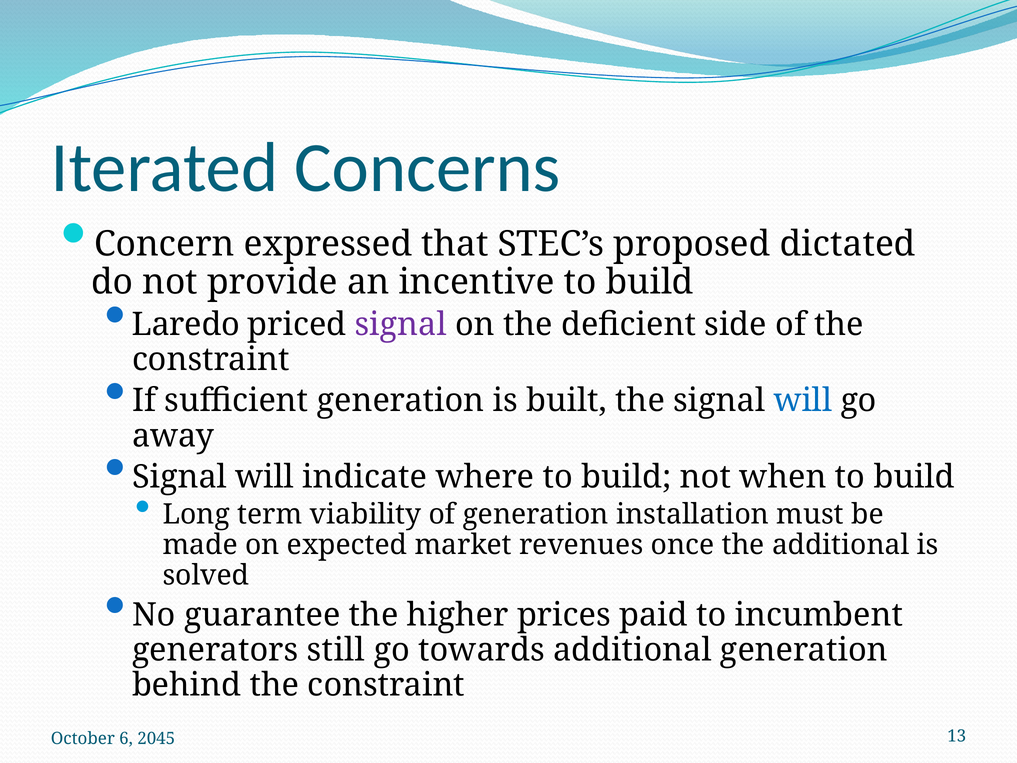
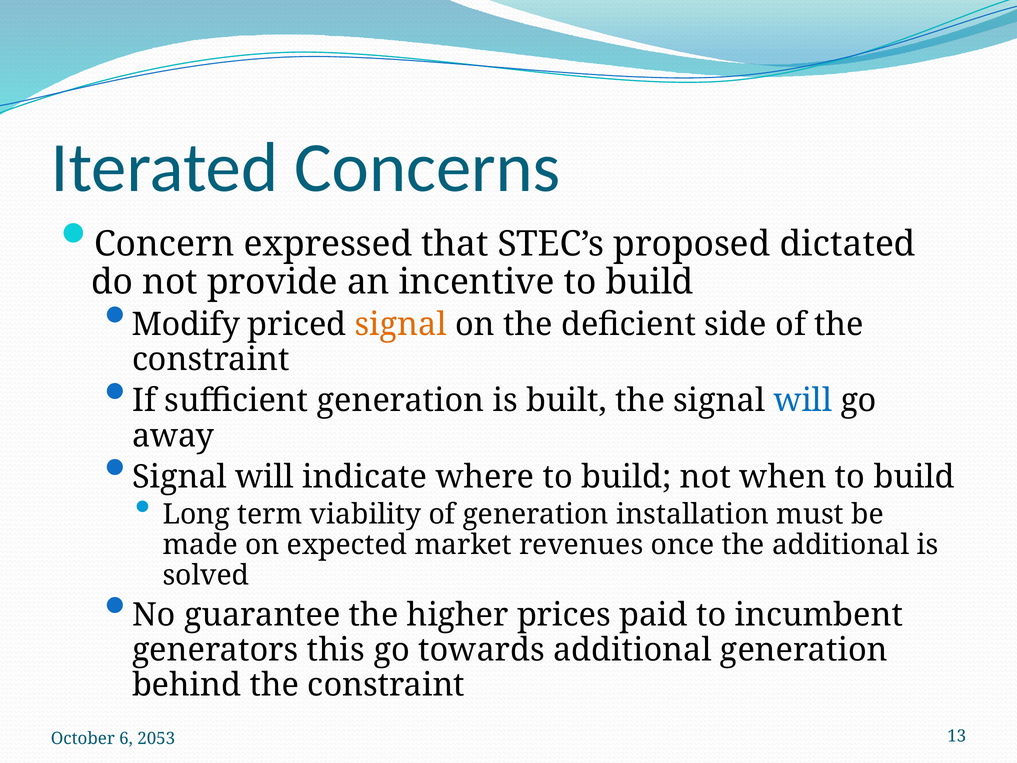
Laredo: Laredo -> Modify
signal at (401, 324) colour: purple -> orange
still: still -> this
2045: 2045 -> 2053
